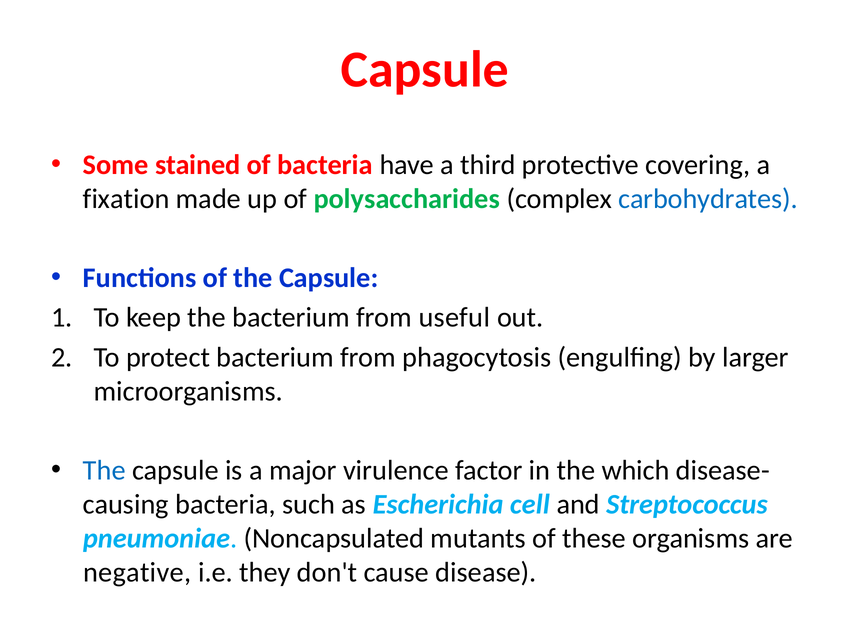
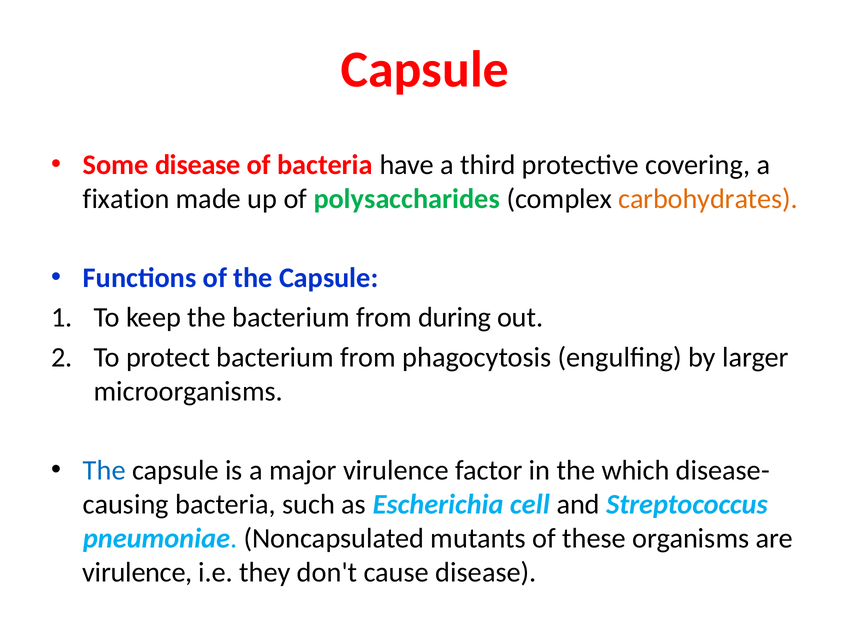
Some stained: stained -> disease
carbohydrates colour: blue -> orange
useful: useful -> during
negative at (137, 573): negative -> virulence
